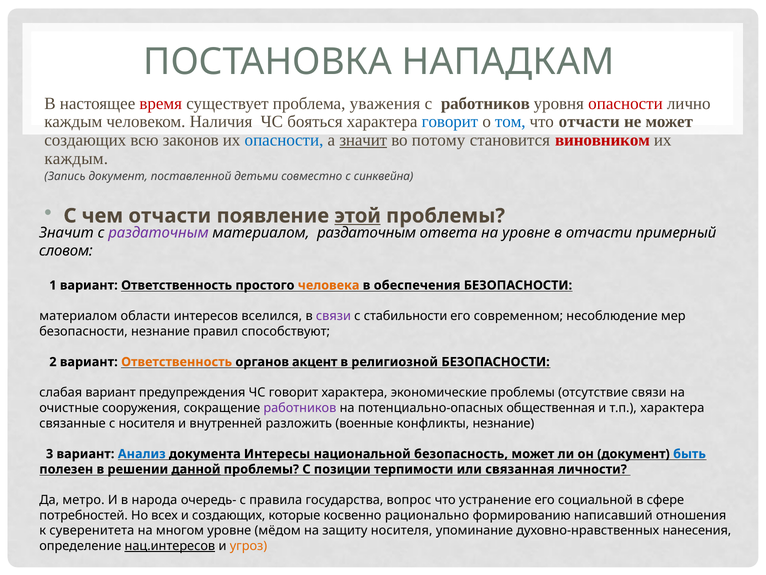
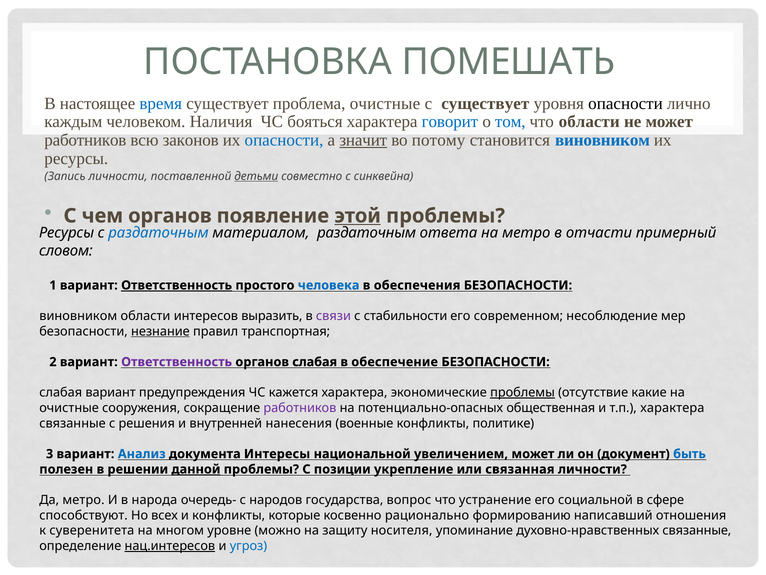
НАПАДКАМ: НАПАДКАМ -> ПОМЕШАТЬ
время colour: red -> blue
проблема уважения: уважения -> очистные
с работников: работников -> существует
опасности at (626, 103) colour: red -> black
что отчасти: отчасти -> области
создающих at (85, 140): создающих -> работников
виновником at (602, 140) colour: red -> blue
каждым at (76, 159): каждым -> ресурсы
Запись документ: документ -> личности
детьми underline: none -> present
чем отчасти: отчасти -> органов
Значит at (67, 233): Значит -> Ресурсы
раздаточным at (158, 233) colour: purple -> blue
на уровне: уровне -> метро
Ответственность at (177, 285) underline: none -> present
человека colour: orange -> blue
материалом at (78, 316): материалом -> виновником
вселился: вселился -> выразить
незнание at (160, 331) underline: none -> present
способствуют: способствуют -> транспортная
Ответственность at (177, 362) colour: orange -> purple
органов акцент: акцент -> слабая
религиозной: религиозной -> обеспечение
ЧС говорит: говорит -> кажется
проблемы at (522, 392) underline: none -> present
отсутствие связи: связи -> какие
с носителя: носителя -> решения
разложить: разложить -> нанесения
конфликты незнание: незнание -> политике
безопасность: безопасность -> увеличением
терпимости: терпимости -> укрепление
правила: правила -> народов
потребностей: потребностей -> способствуют
и создающих: создающих -> конфликты
мёдом: мёдом -> можно
духовно-нравственных нанесения: нанесения -> связанные
угроз colour: orange -> blue
